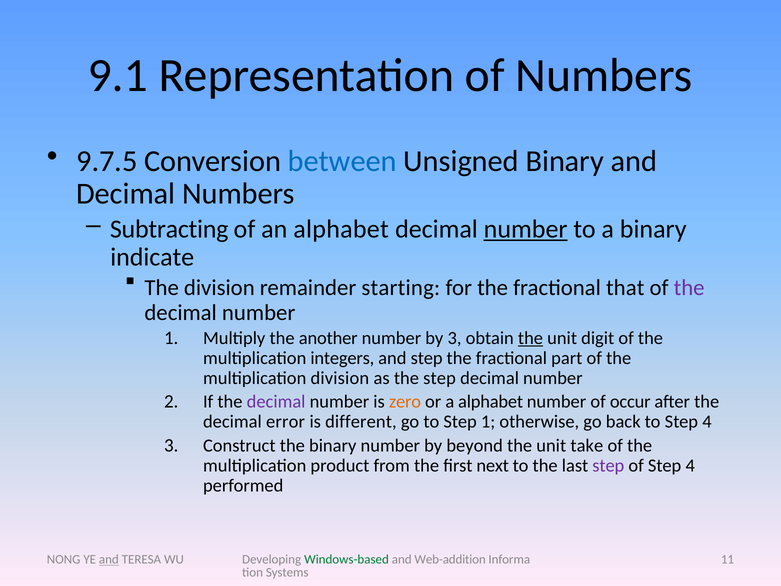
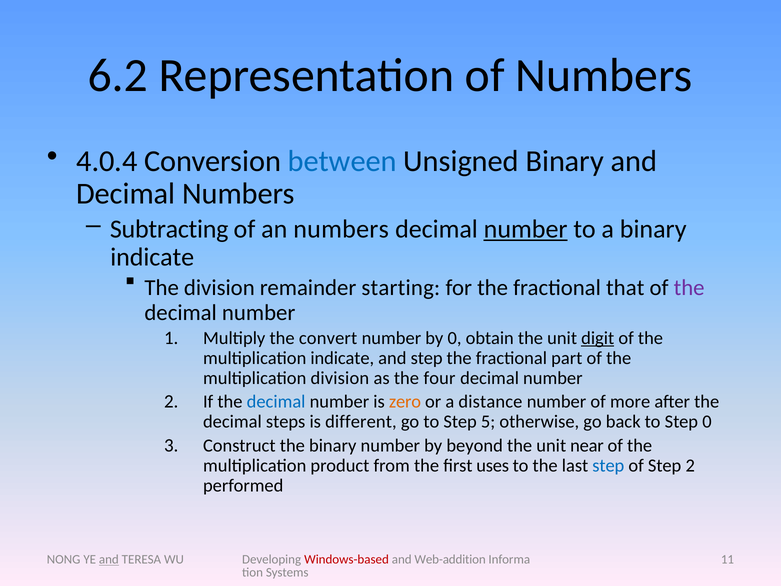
9.1: 9.1 -> 6.2
9.7.5: 9.7.5 -> 4.0.4
an alphabet: alphabet -> numbers
another: another -> convert
by 3: 3 -> 0
the at (530, 338) underline: present -> none
digit underline: none -> present
multiplication integers: integers -> indicate
the step: step -> four
decimal at (276, 402) colour: purple -> blue
a alphabet: alphabet -> distance
occur: occur -> more
error: error -> steps
Step 1: 1 -> 5
to Step 4: 4 -> 0
take: take -> near
next: next -> uses
step at (608, 465) colour: purple -> blue
of Step 4: 4 -> 2
Windows-based colour: green -> red
